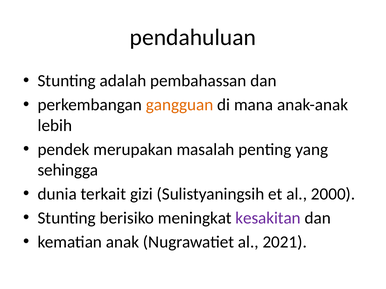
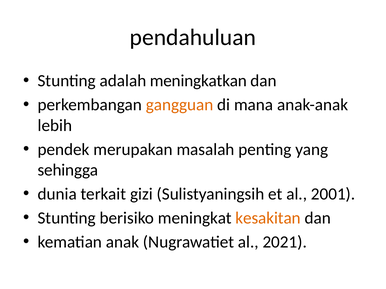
pembahassan: pembahassan -> meningkatkan
2000: 2000 -> 2001
kesakitan colour: purple -> orange
